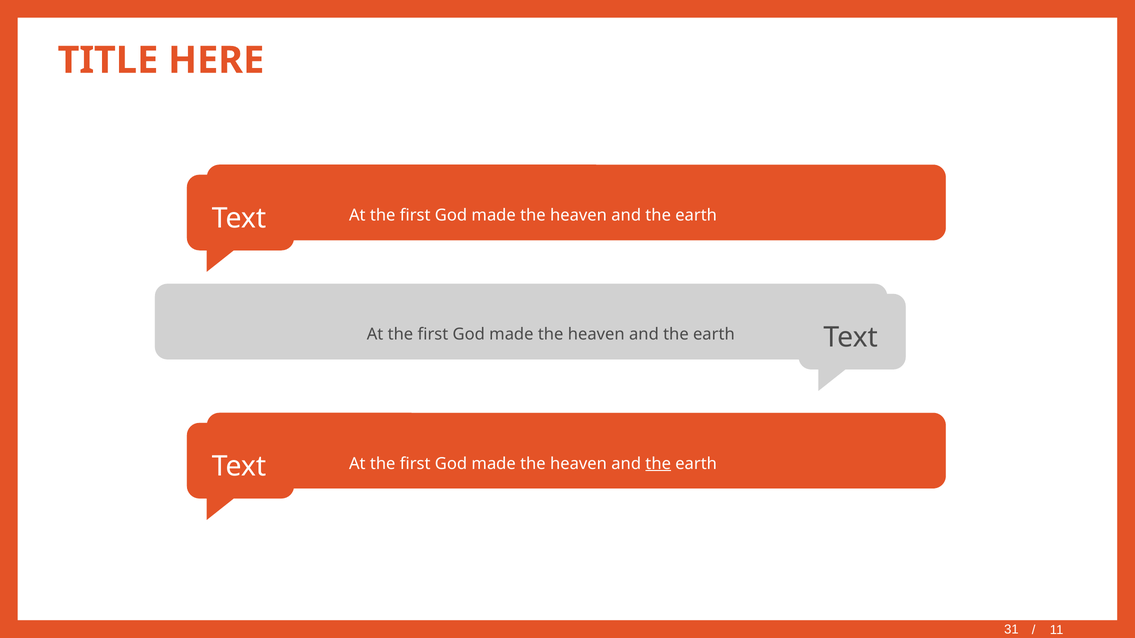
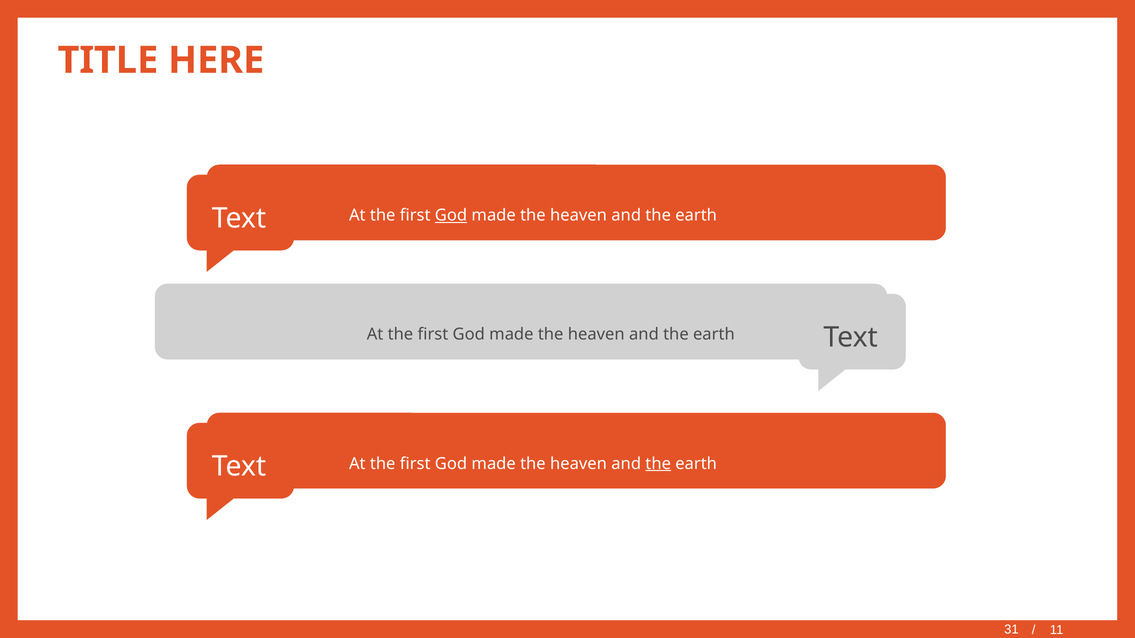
God at (451, 216) underline: none -> present
